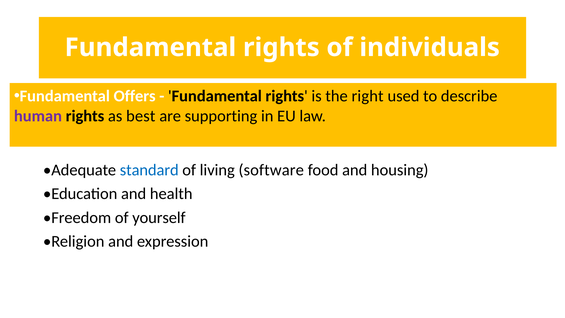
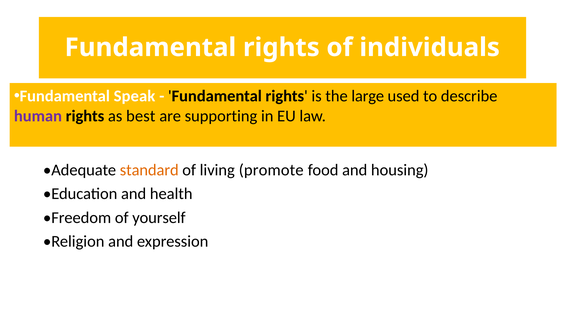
Offers: Offers -> Speak
right: right -> large
standard colour: blue -> orange
software: software -> promote
